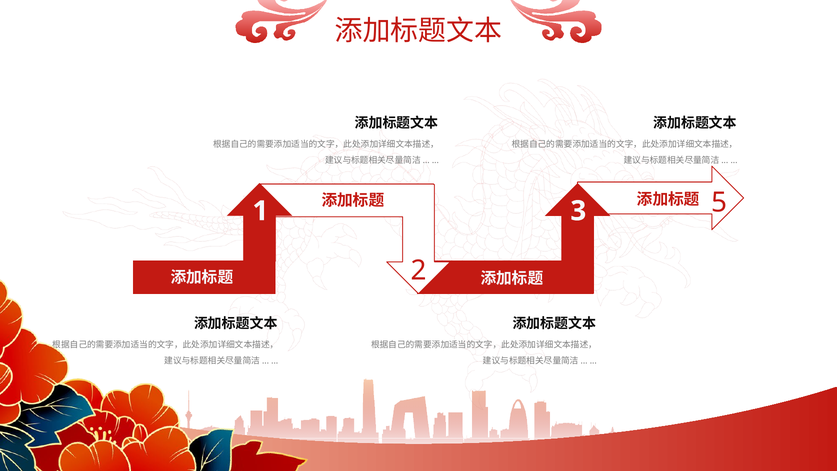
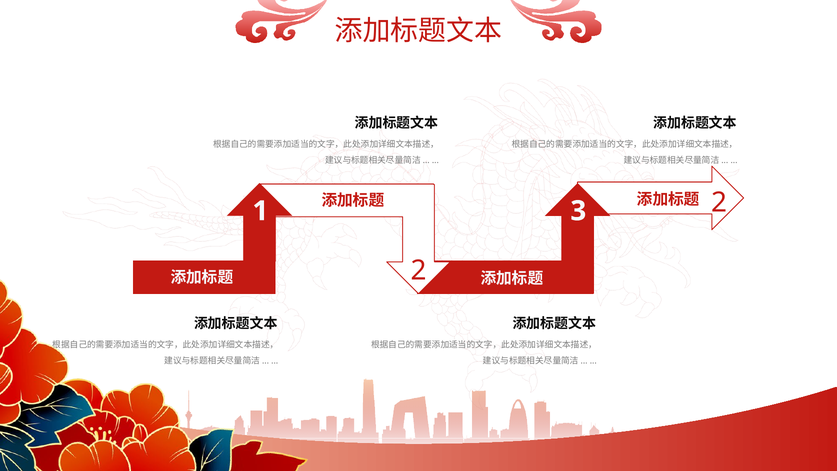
3 5: 5 -> 2
